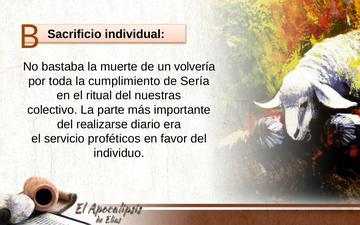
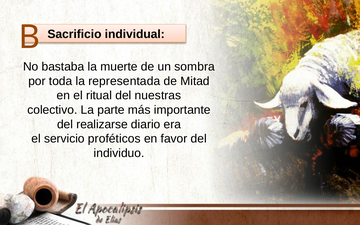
volvería: volvería -> sombra
cumplimiento: cumplimiento -> representada
Sería: Sería -> Mitad
